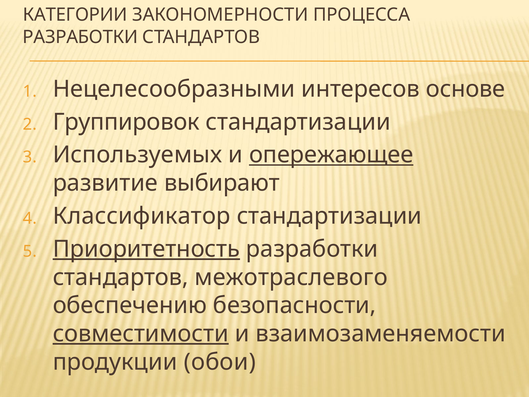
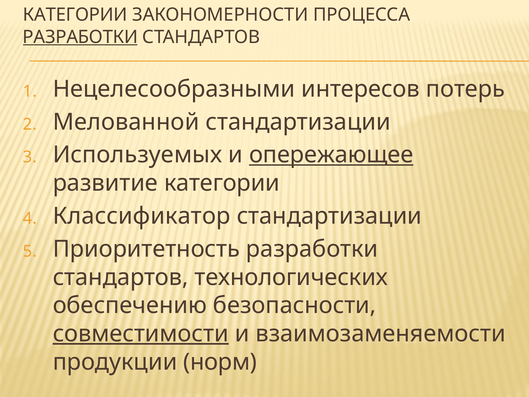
РАЗРАБОТКИ at (80, 37) underline: none -> present
основе: основе -> потерь
Группировок: Группировок -> Мелованной
развитие выбирают: выбирают -> категории
Приоритетность underline: present -> none
межотраслевого: межотраслевого -> технологических
обои: обои -> норм
